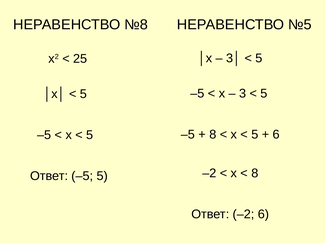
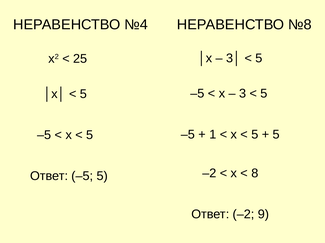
№8: №8 -> №4
№5: №5 -> №8
8 at (213, 135): 8 -> 1
6 at (276, 135): 6 -> 5
–2 6: 6 -> 9
